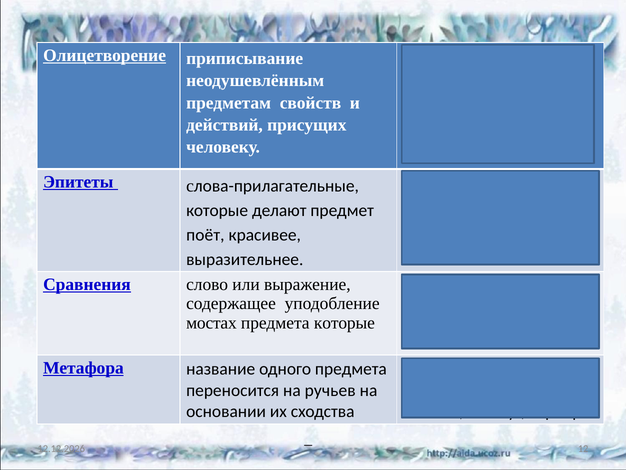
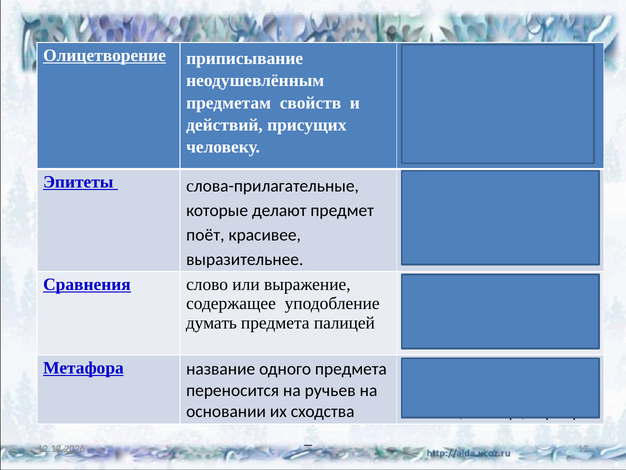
мостах: мостах -> думать
предмета которые: которые -> палицей
